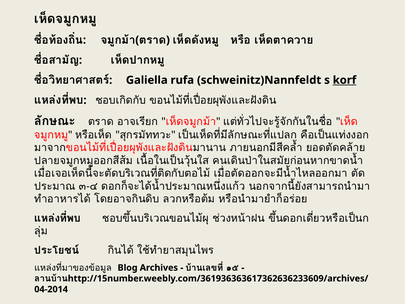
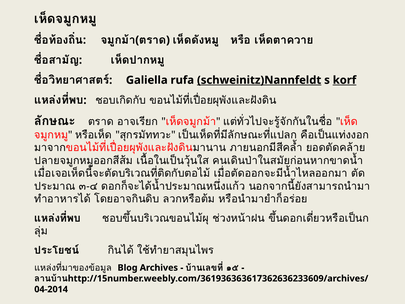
schweinitz)Nannfeldt underline: none -> present
